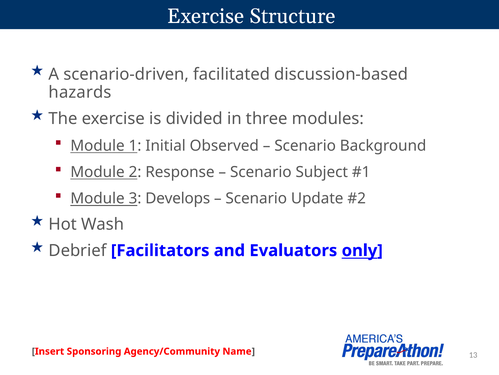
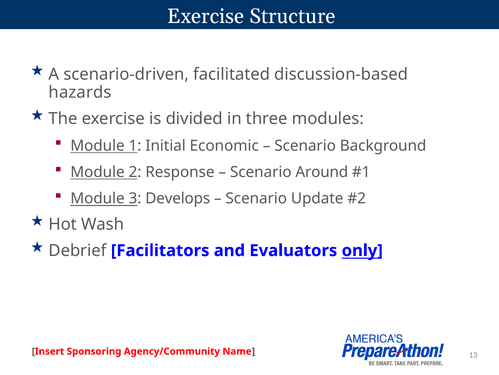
Observed: Observed -> Economic
Subject: Subject -> Around
